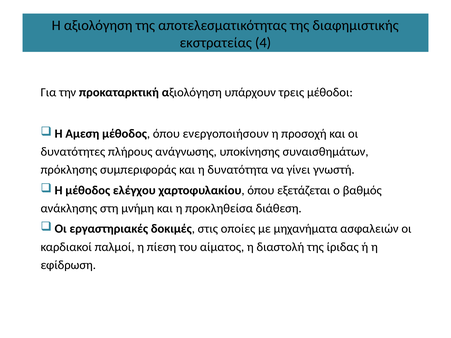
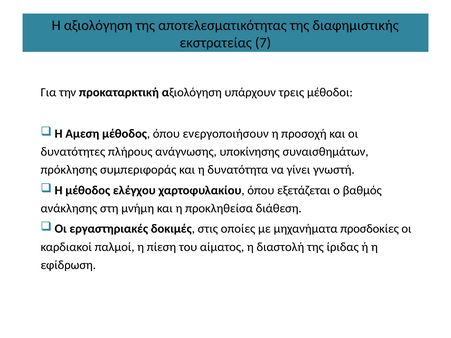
4: 4 -> 7
ασφαλειών: ασφαλειών -> προσδοκίες
